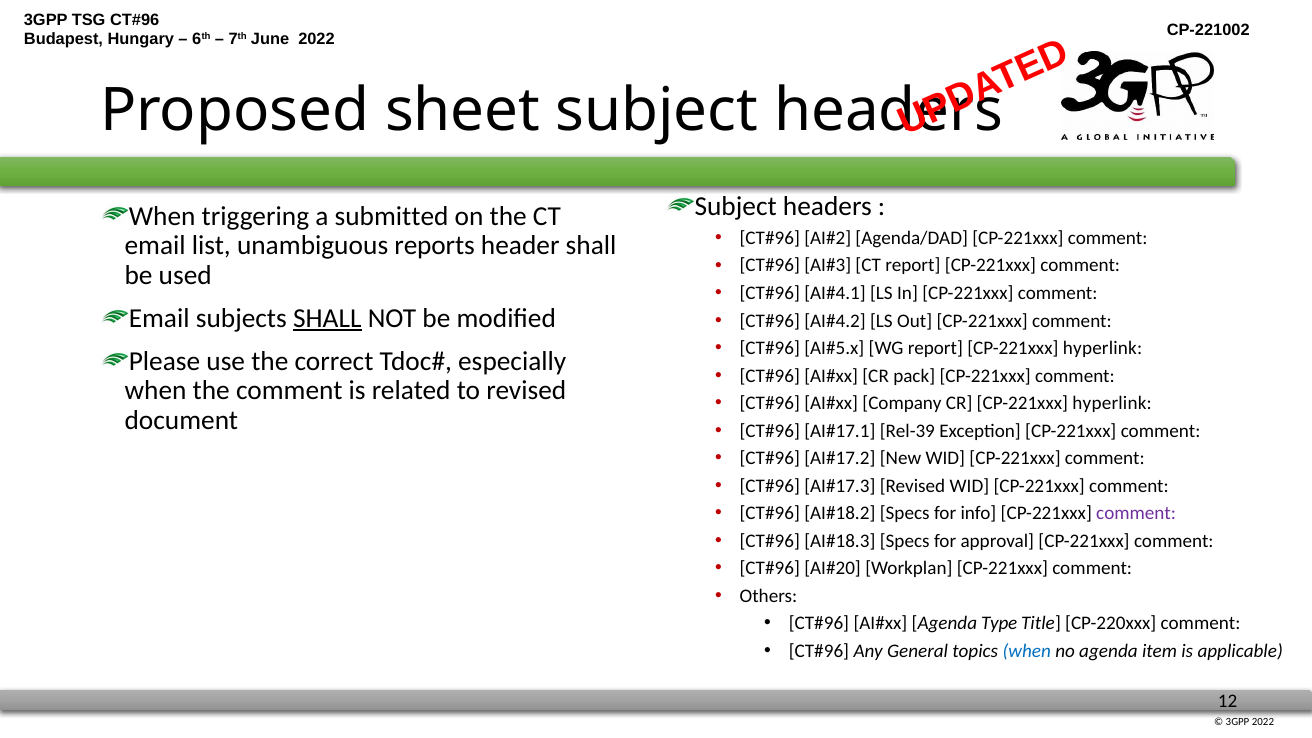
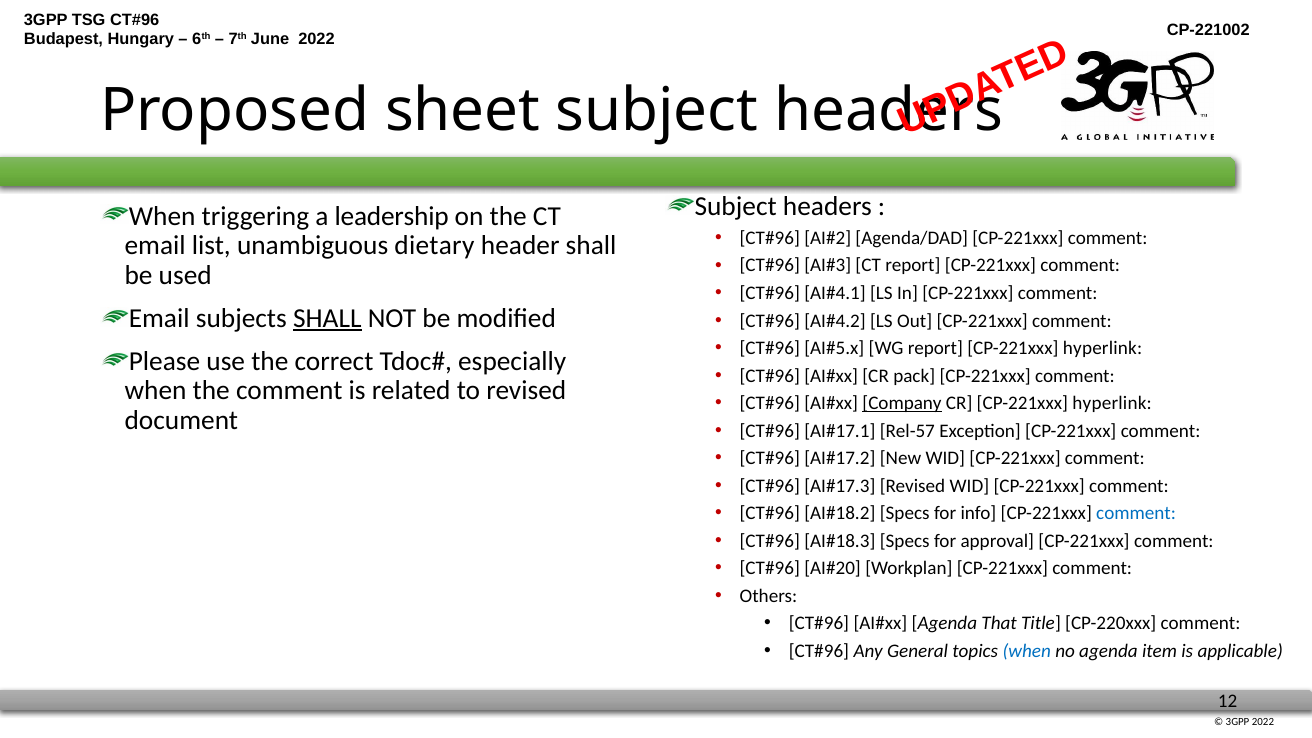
submitted: submitted -> leadership
reports: reports -> dietary
Company underline: none -> present
Rel-39: Rel-39 -> Rel-57
comment at (1136, 513) colour: purple -> blue
Type: Type -> That
